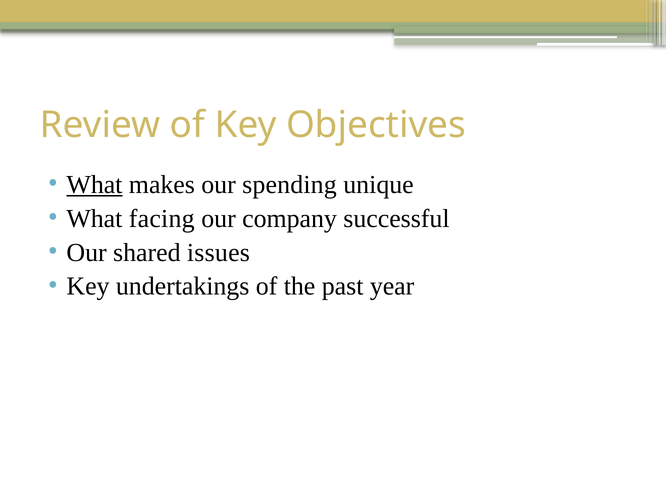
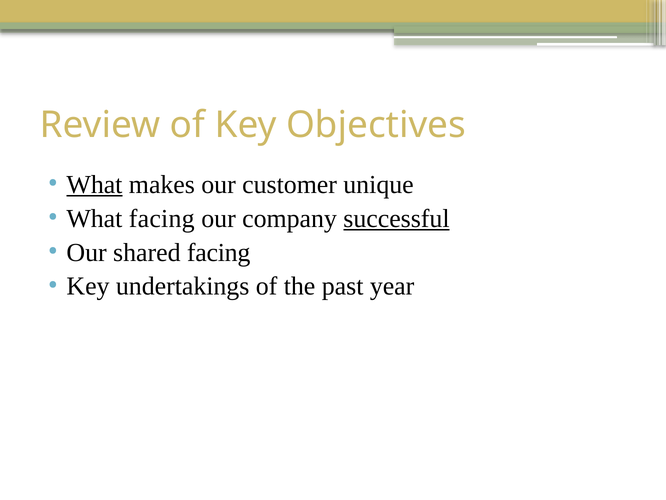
spending: spending -> customer
successful underline: none -> present
shared issues: issues -> facing
